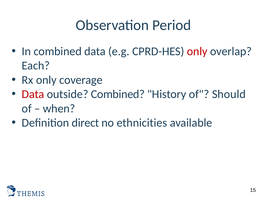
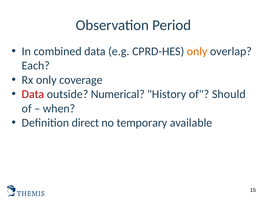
only at (197, 51) colour: red -> orange
outside Combined: Combined -> Numerical
ethnicities: ethnicities -> temporary
